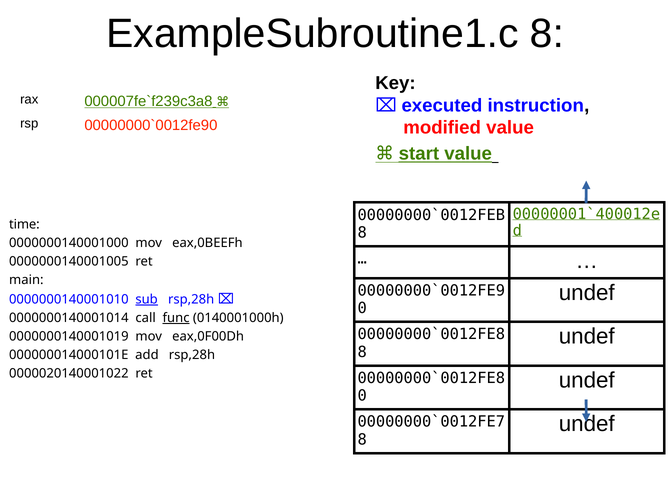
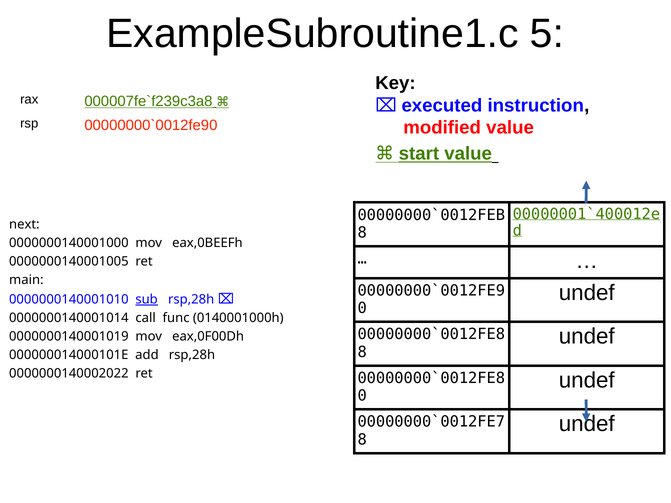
ExampleSubroutine1.c 8: 8 -> 5
time: time -> next
func underline: present -> none
0000020140001022: 0000020140001022 -> 0000000140002022
